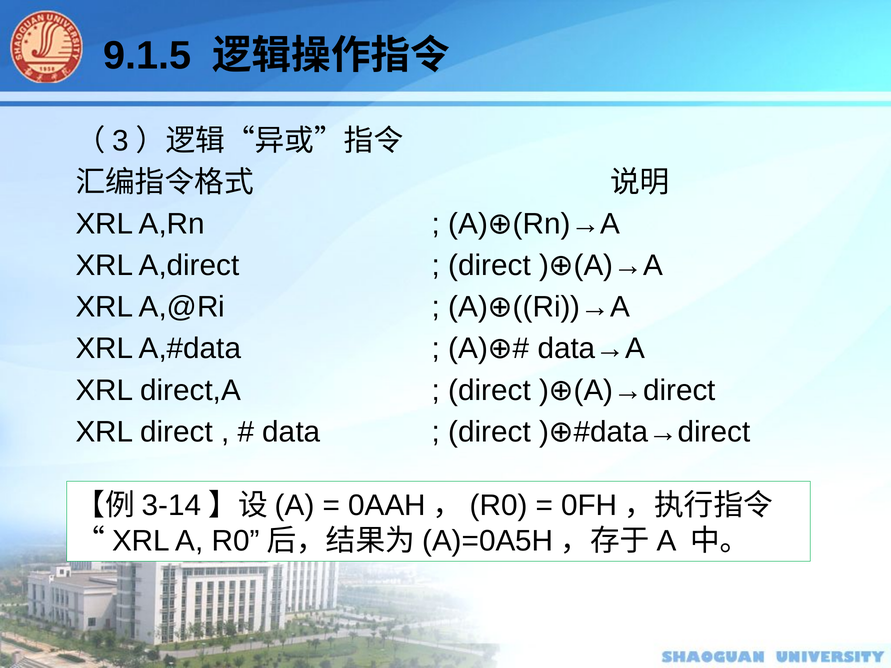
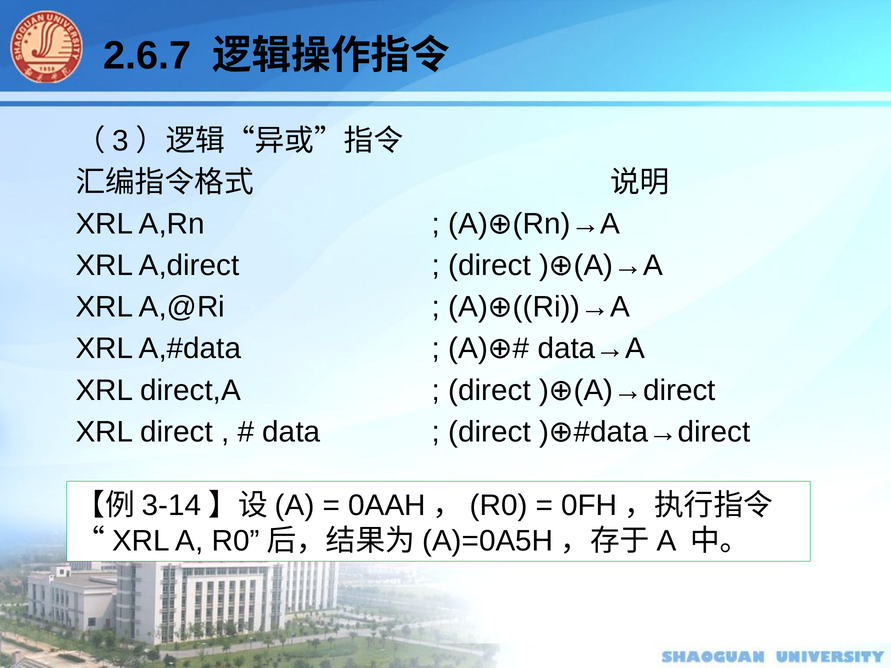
9.1.5: 9.1.5 -> 2.6.7
